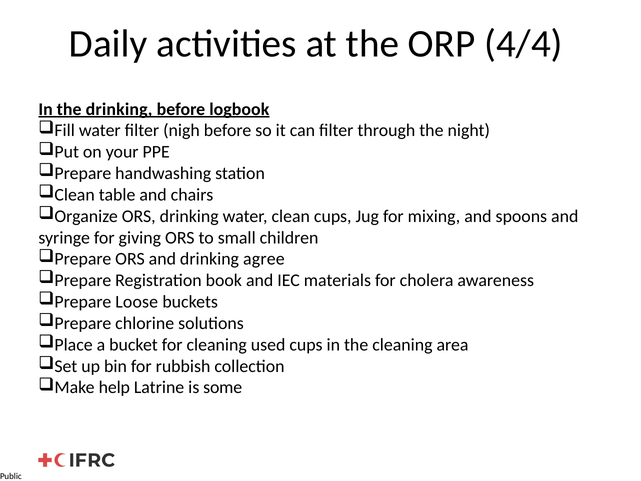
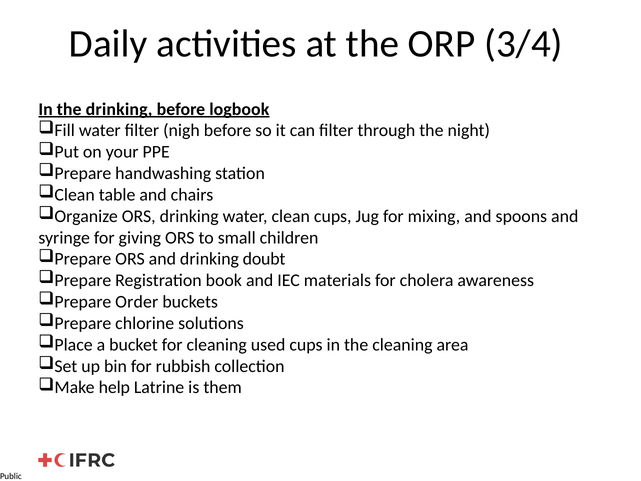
4/4: 4/4 -> 3/4
agree: agree -> doubt
Loose: Loose -> Order
some: some -> them
